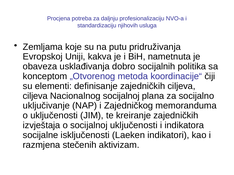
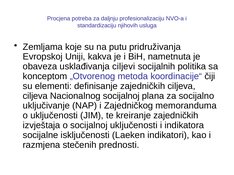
dobro: dobro -> ciljevi
aktivizam: aktivizam -> prednosti
